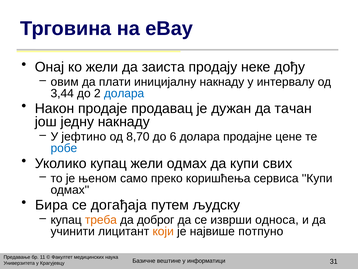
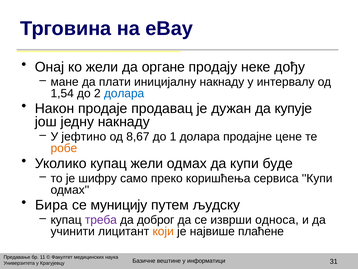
заиста: заиста -> органе
овим: овим -> мане
3,44: 3,44 -> 1,54
тачан: тачан -> купује
8,70: 8,70 -> 8,67
6: 6 -> 1
робе colour: blue -> orange
свих: свих -> буде
њеном: њеном -> шифру
догађаја: догађаја -> муницију
треба colour: orange -> purple
потпуно: потпуно -> плаћене
